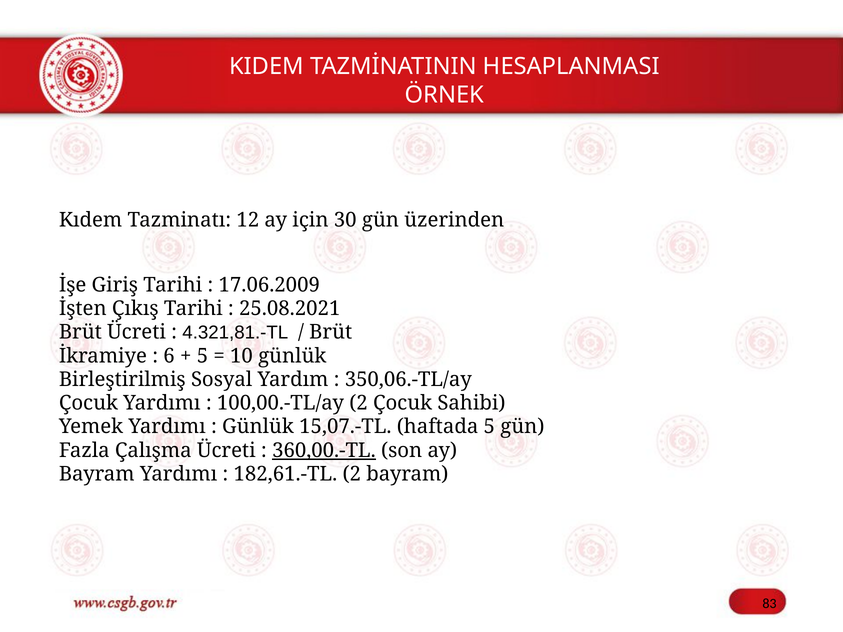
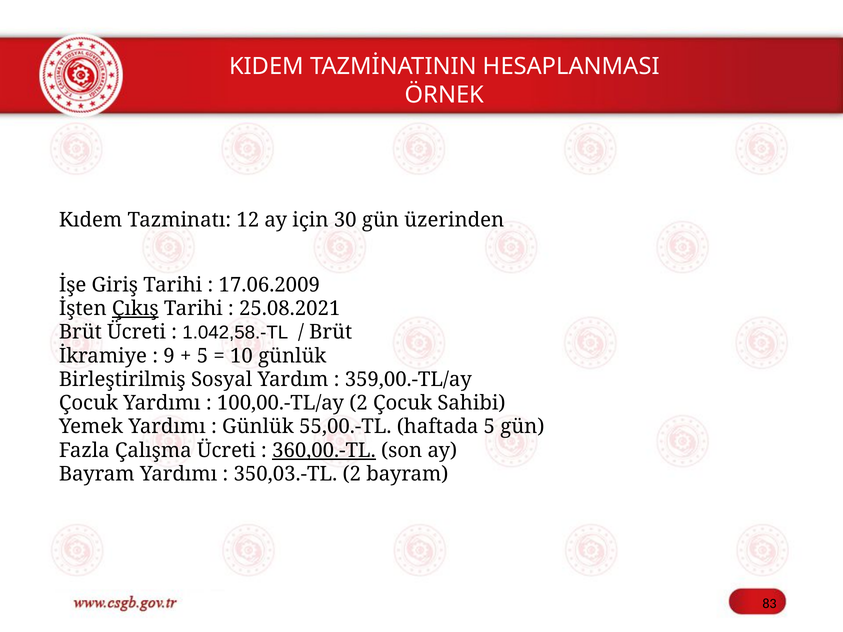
Çıkış underline: none -> present
4.321,81.-TL: 4.321,81.-TL -> 1.042,58.-TL
6: 6 -> 9
350,06.-TL/ay: 350,06.-TL/ay -> 359,00.-TL/ay
15,07.-TL: 15,07.-TL -> 55,00.-TL
182,61.-TL: 182,61.-TL -> 350,03.-TL
